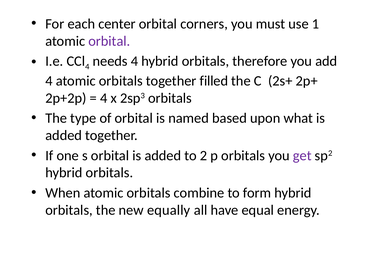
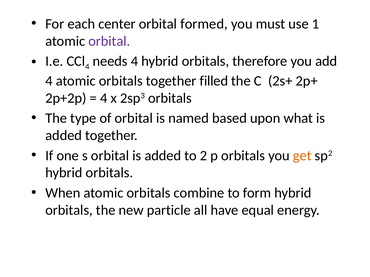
corners: corners -> formed
get colour: purple -> orange
equally: equally -> particle
